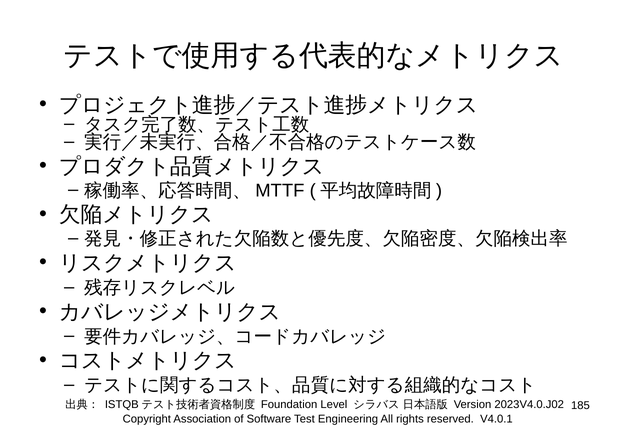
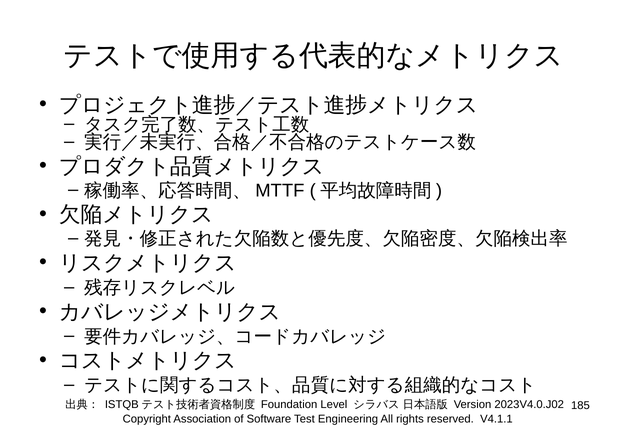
V4.0.1: V4.0.1 -> V4.1.1
